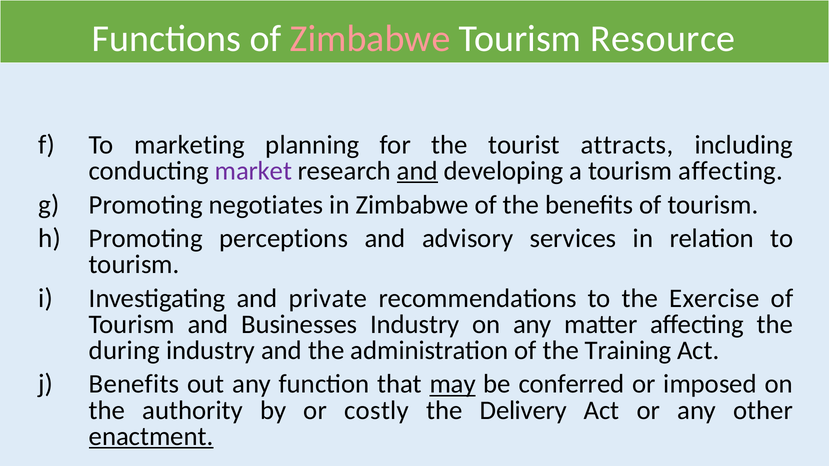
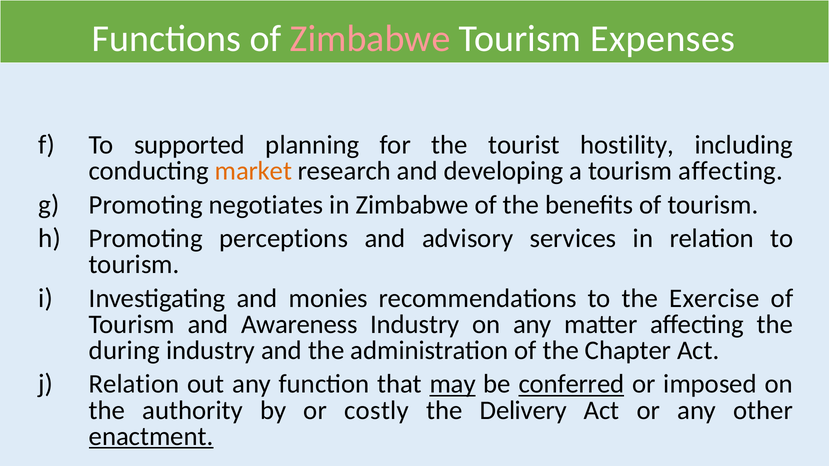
Resource: Resource -> Expenses
marketing: marketing -> supported
attracts: attracts -> hostility
market colour: purple -> orange
and at (417, 171) underline: present -> none
private: private -> monies
Businesses: Businesses -> Awareness
Training: Training -> Chapter
Benefits at (134, 384): Benefits -> Relation
conferred underline: none -> present
